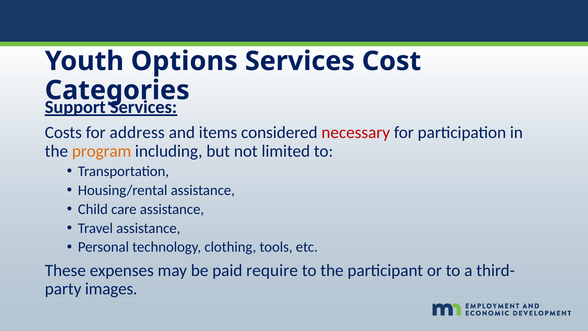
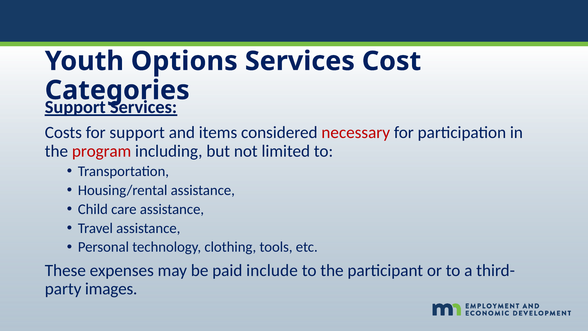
for address: address -> support
program colour: orange -> red
require: require -> include
